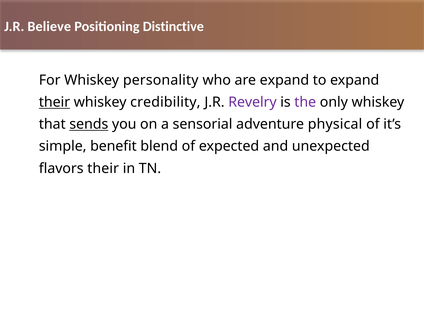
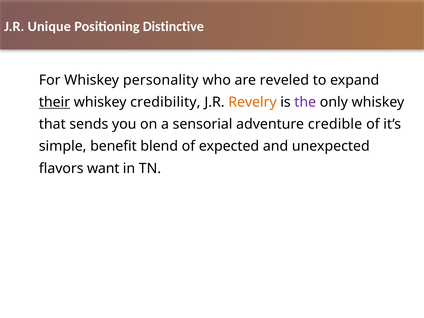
Believe: Believe -> Unique
are expand: expand -> reveled
Revelry colour: purple -> orange
sends underline: present -> none
physical: physical -> credible
flavors their: their -> want
